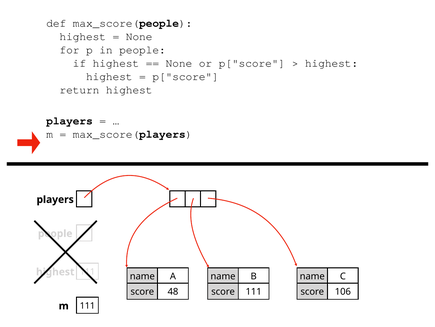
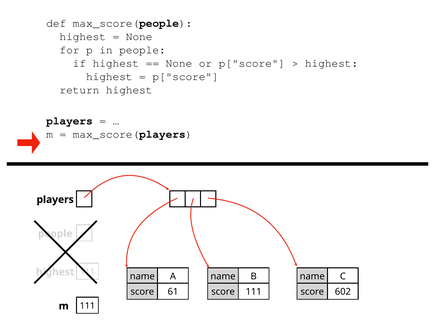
48: 48 -> 61
106: 106 -> 602
